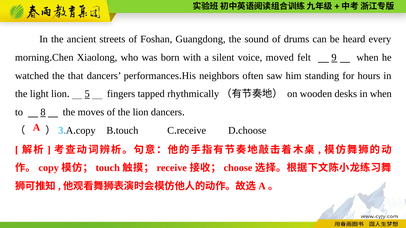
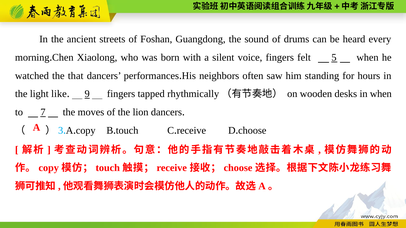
voice moved: moved -> fingers
9: 9 -> 5
light lion: lion -> like
5: 5 -> 9
8: 8 -> 7
